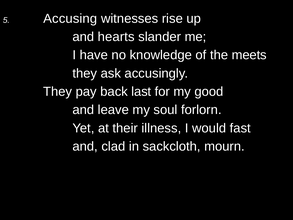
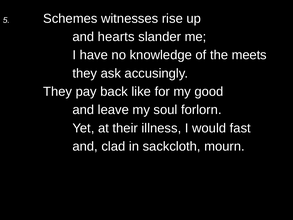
Accusing: Accusing -> Schemes
last: last -> like
